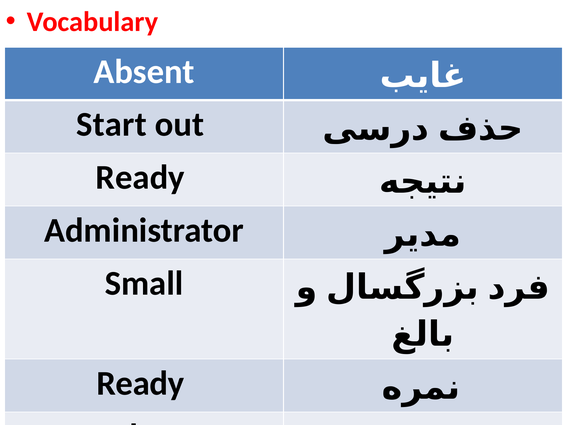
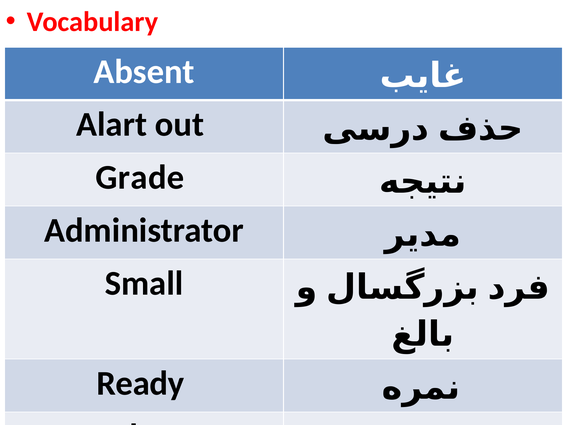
Start at (111, 125): Start -> Alart
Ready at (140, 178): Ready -> Grade
